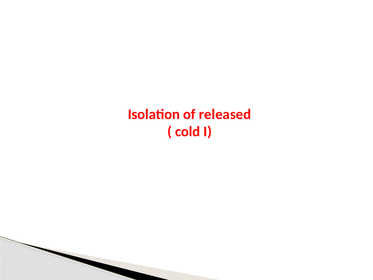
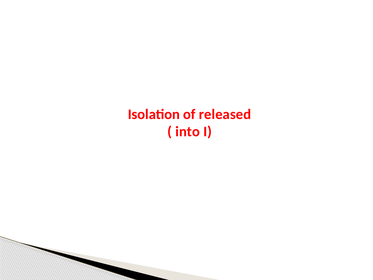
cold: cold -> into
